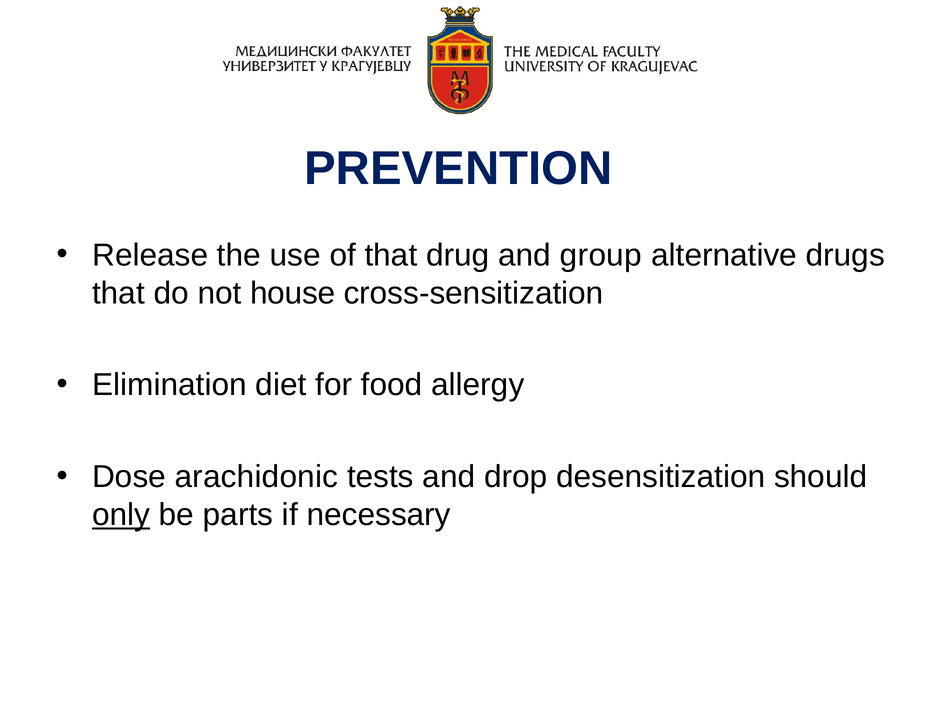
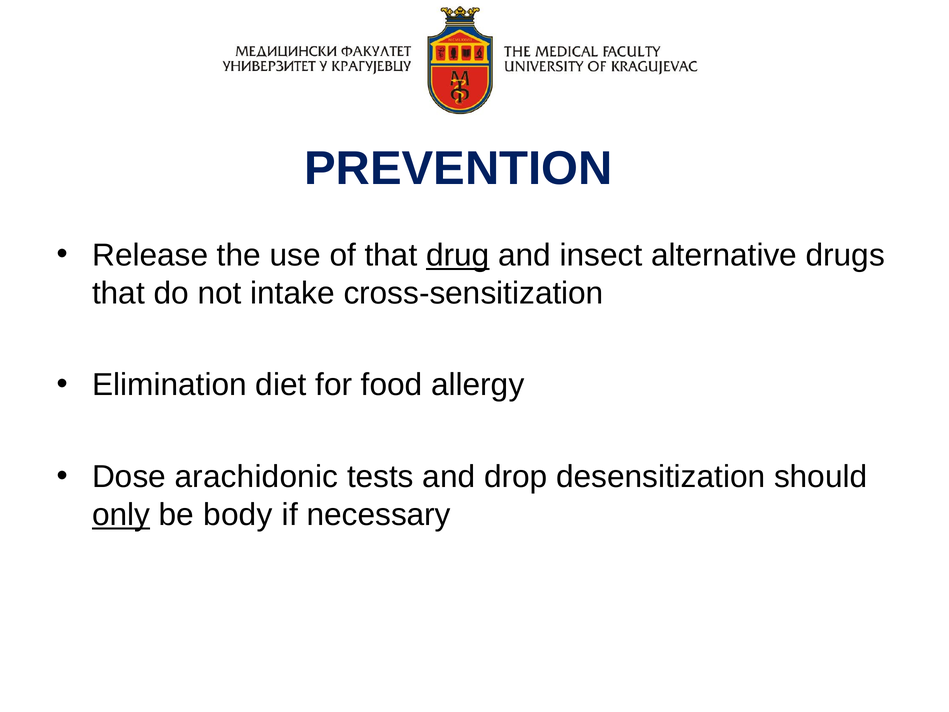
drug underline: none -> present
group: group -> insect
house: house -> intake
parts: parts -> body
